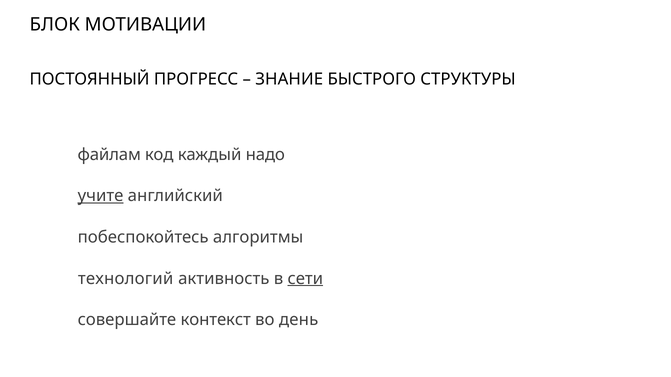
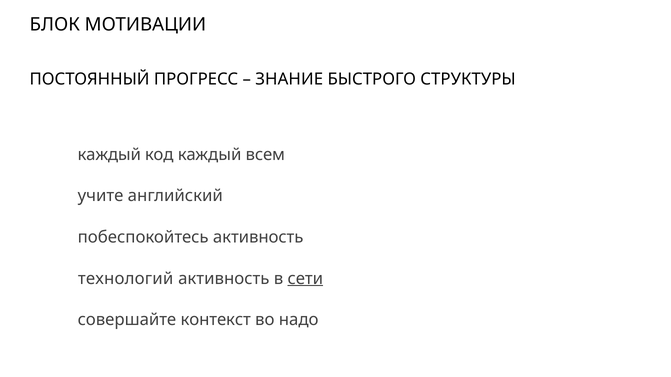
файлам at (109, 155): файлам -> каждый
надо: надо -> всем
учите underline: present -> none
побеспокойтесь алгоритмы: алгоритмы -> активность
день: день -> надо
